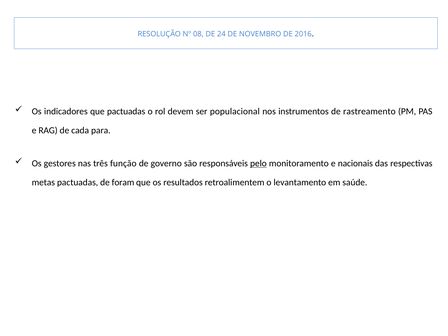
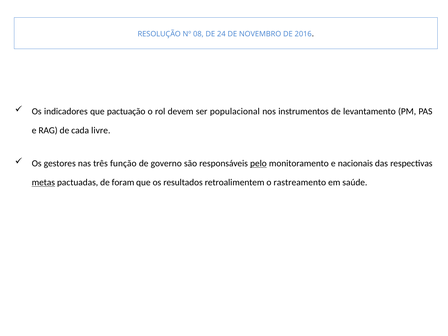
que pactuadas: pactuadas -> pactuação
rastreamento: rastreamento -> levantamento
para: para -> livre
metas underline: none -> present
levantamento: levantamento -> rastreamento
